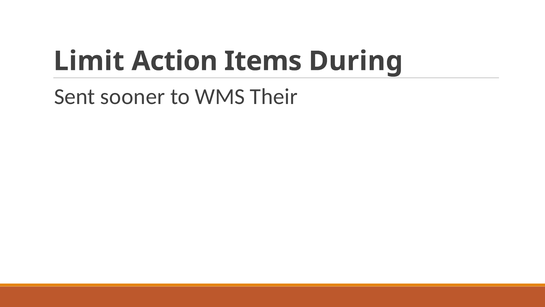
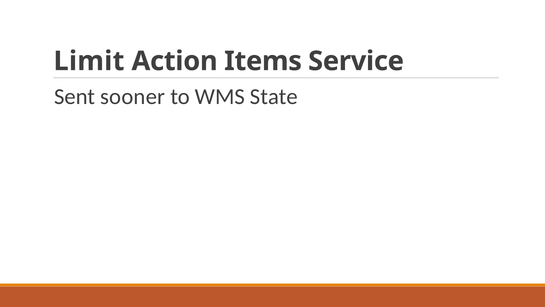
During: During -> Service
Their: Their -> State
